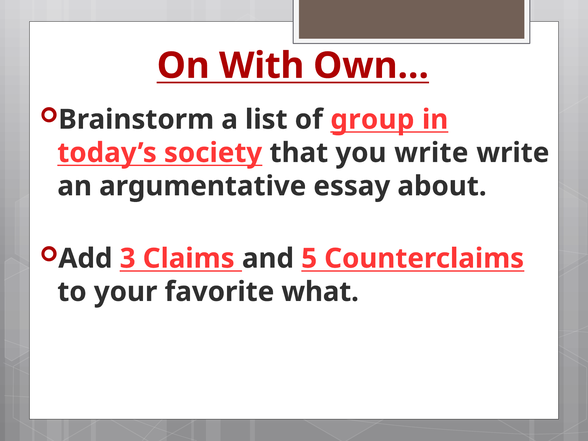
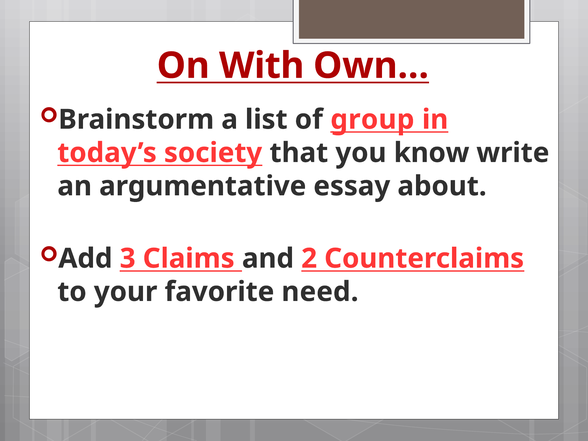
you write: write -> know
5: 5 -> 2
what: what -> need
